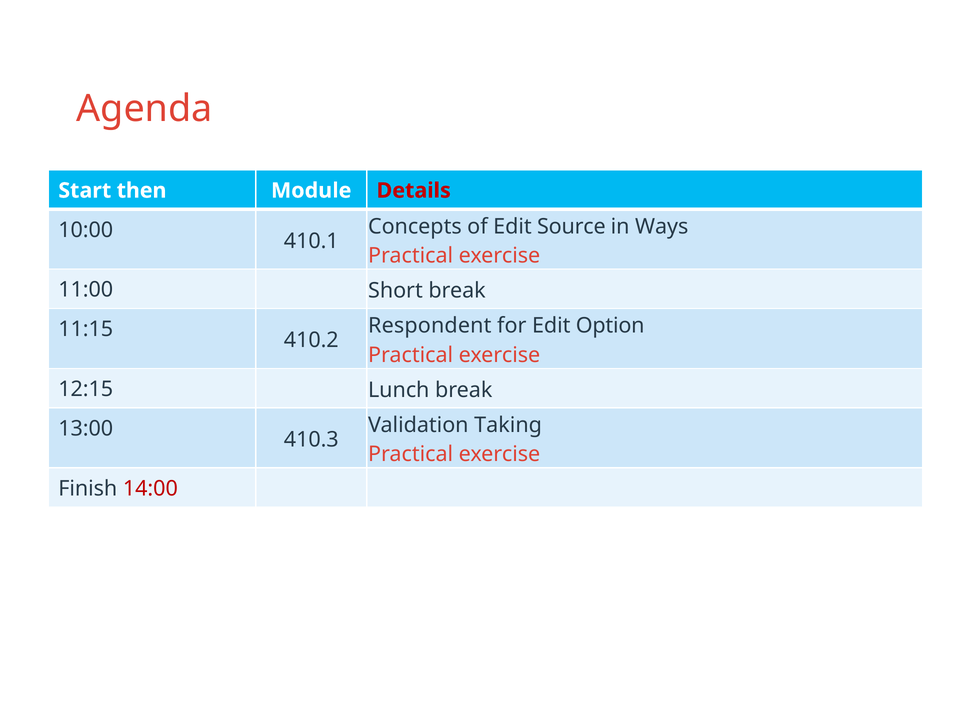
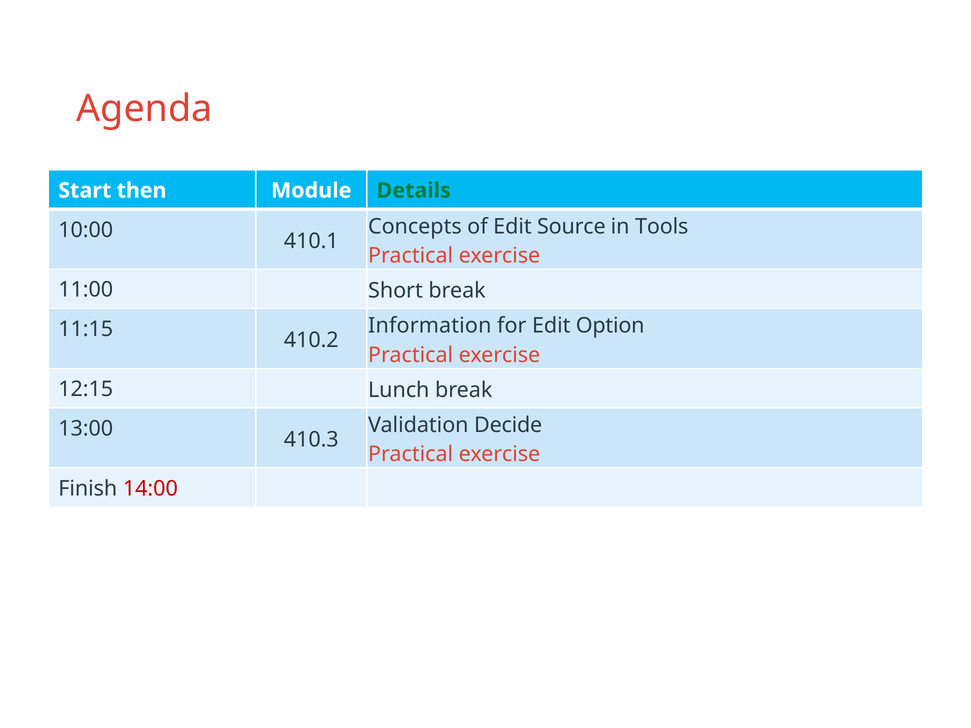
Details colour: red -> green
Ways: Ways -> Tools
Respondent: Respondent -> Information
Taking: Taking -> Decide
